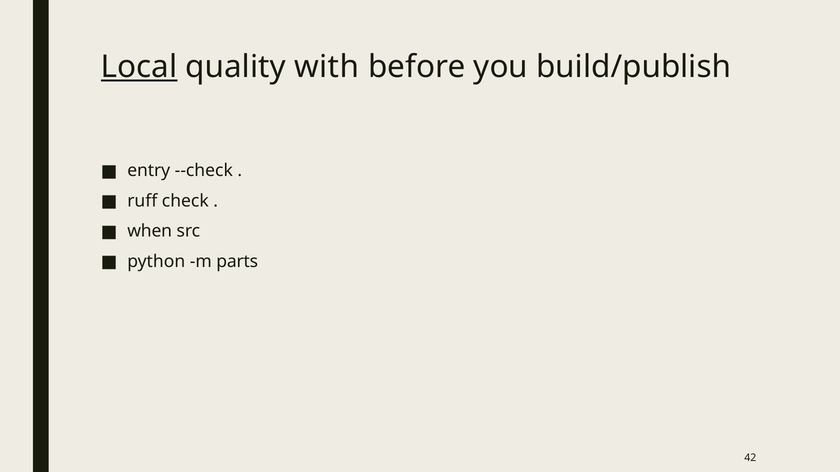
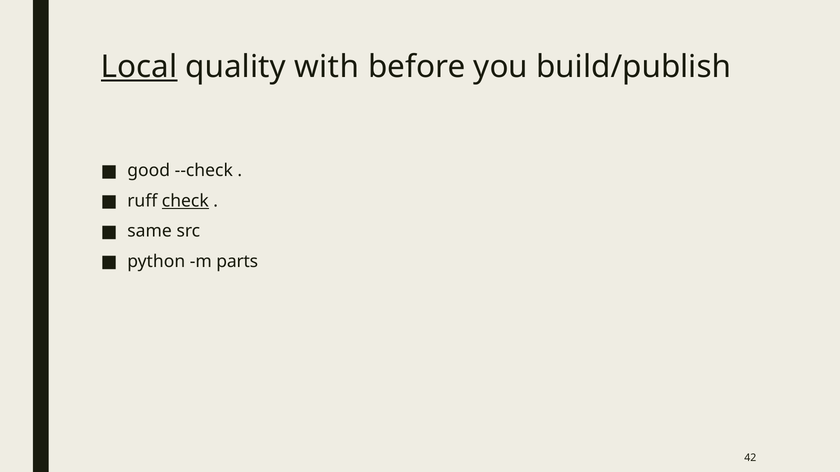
entry: entry -> good
check underline: none -> present
when: when -> same
